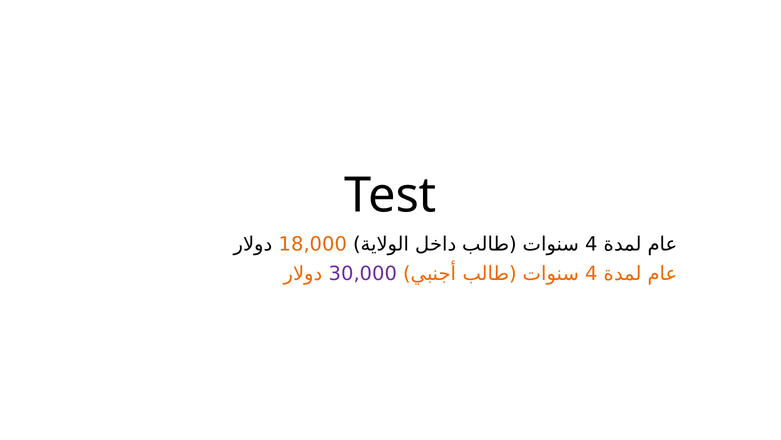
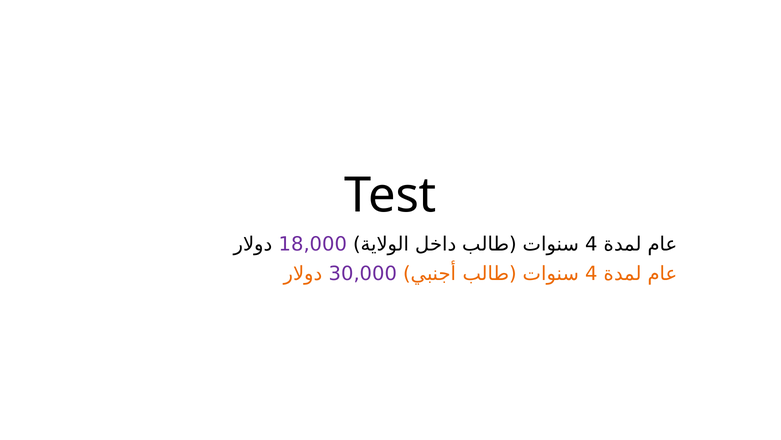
18,000 colour: orange -> purple
